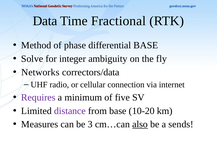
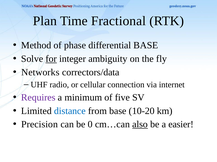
Data: Data -> Plan
for underline: none -> present
distance colour: purple -> blue
Measures: Measures -> Precision
3: 3 -> 0
sends: sends -> easier
